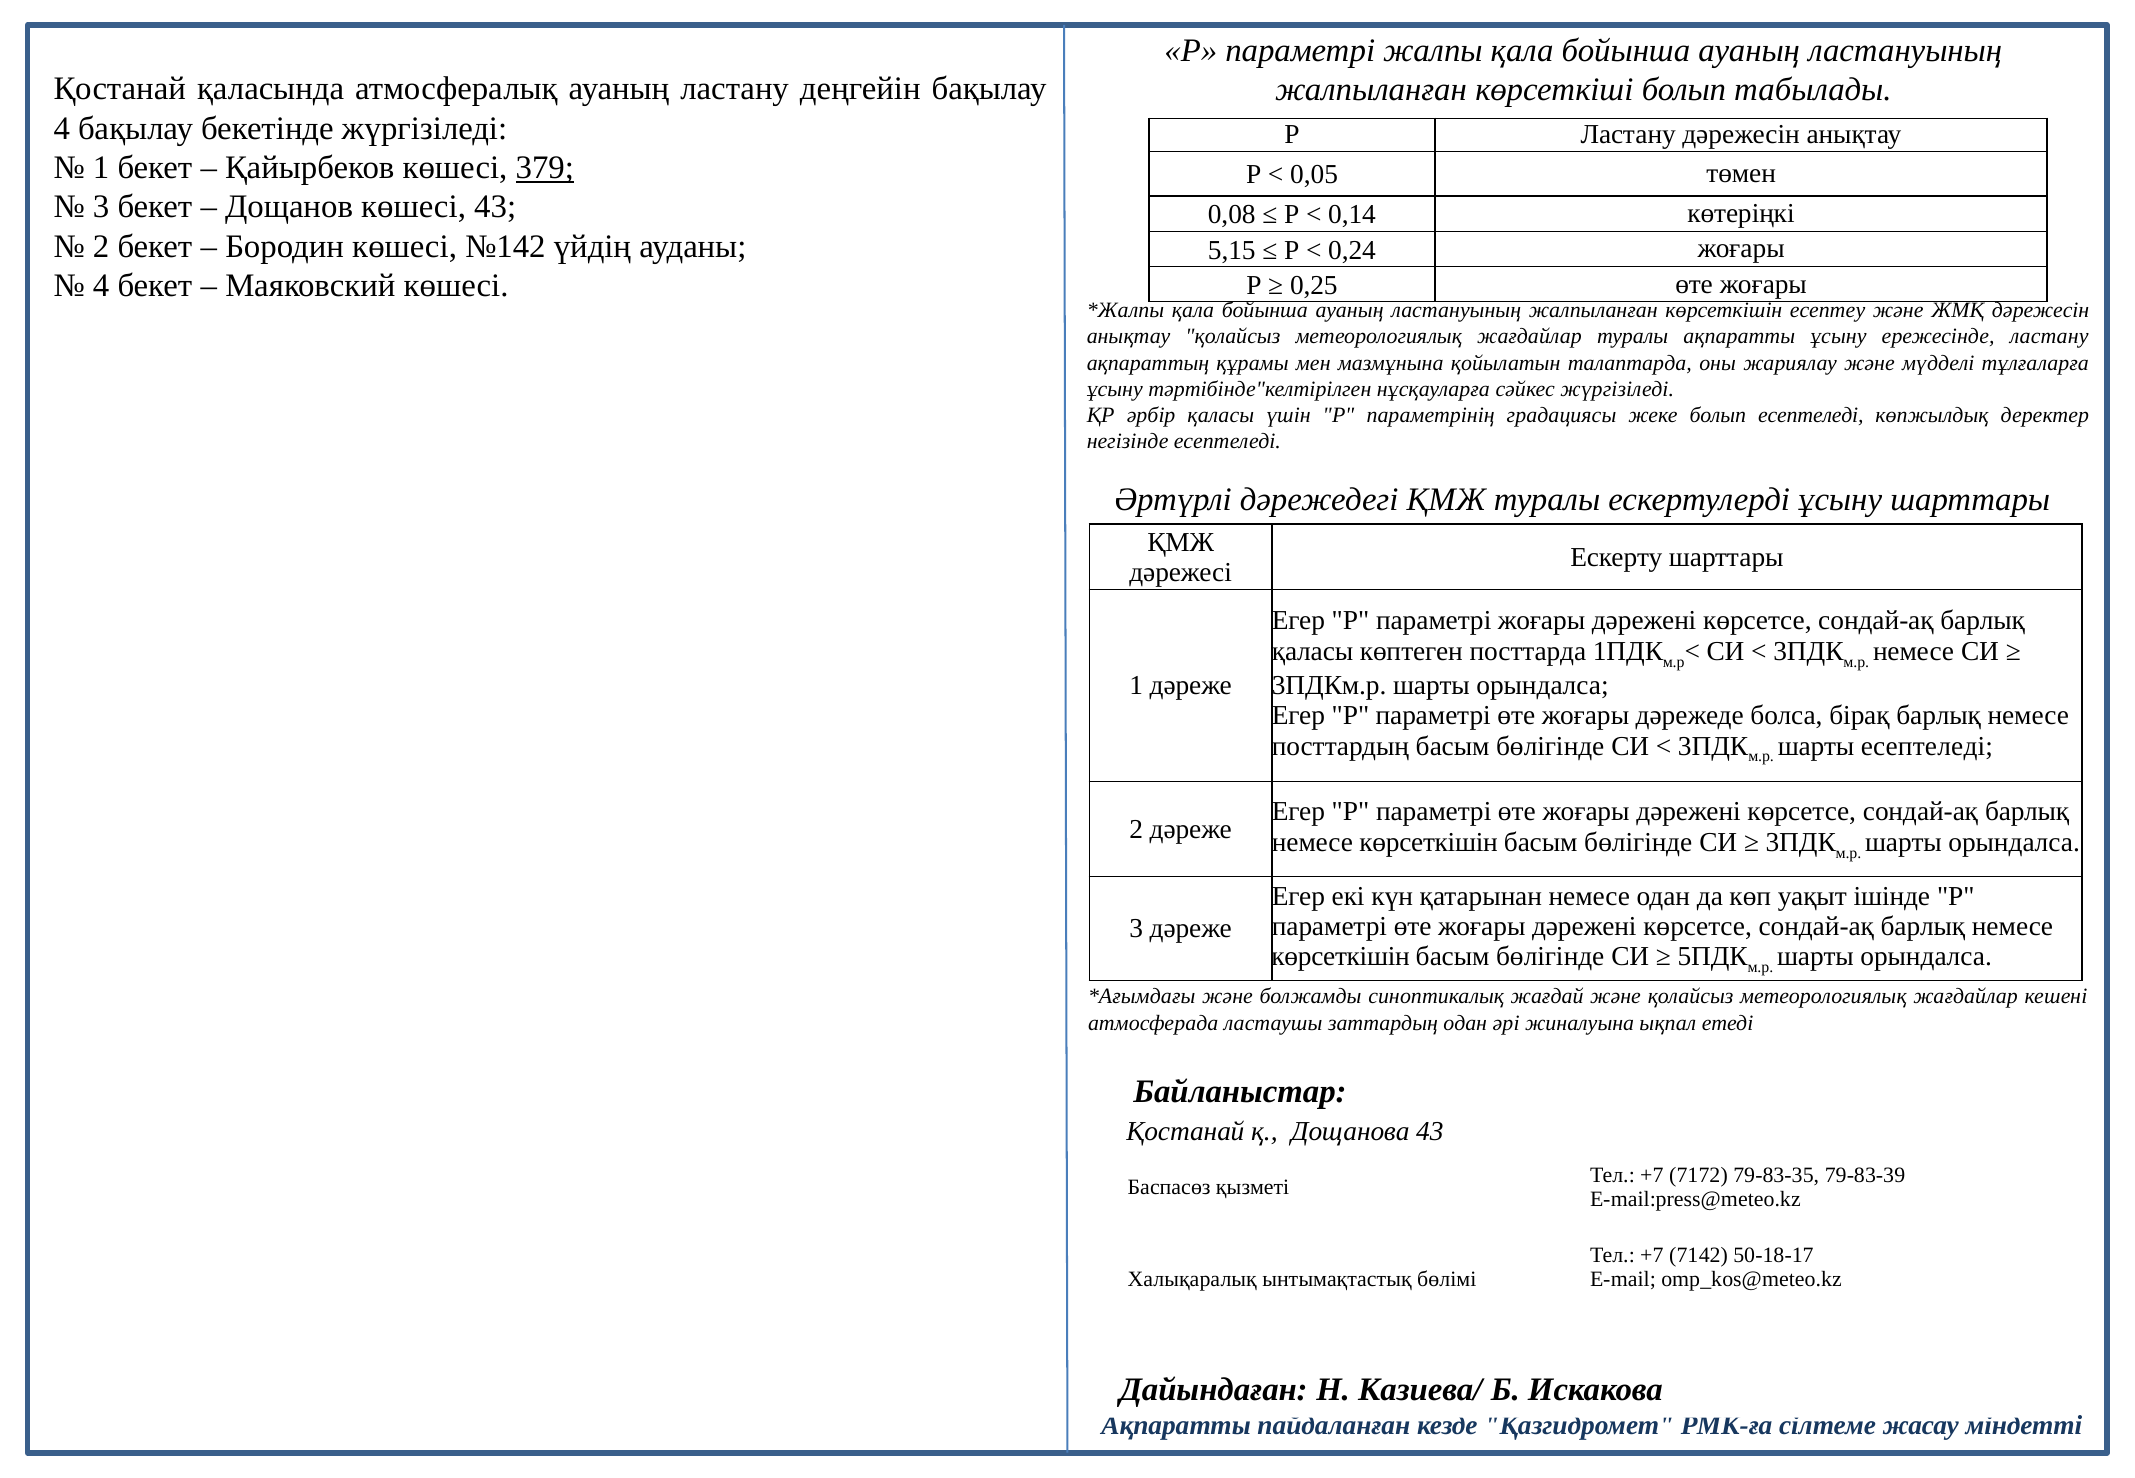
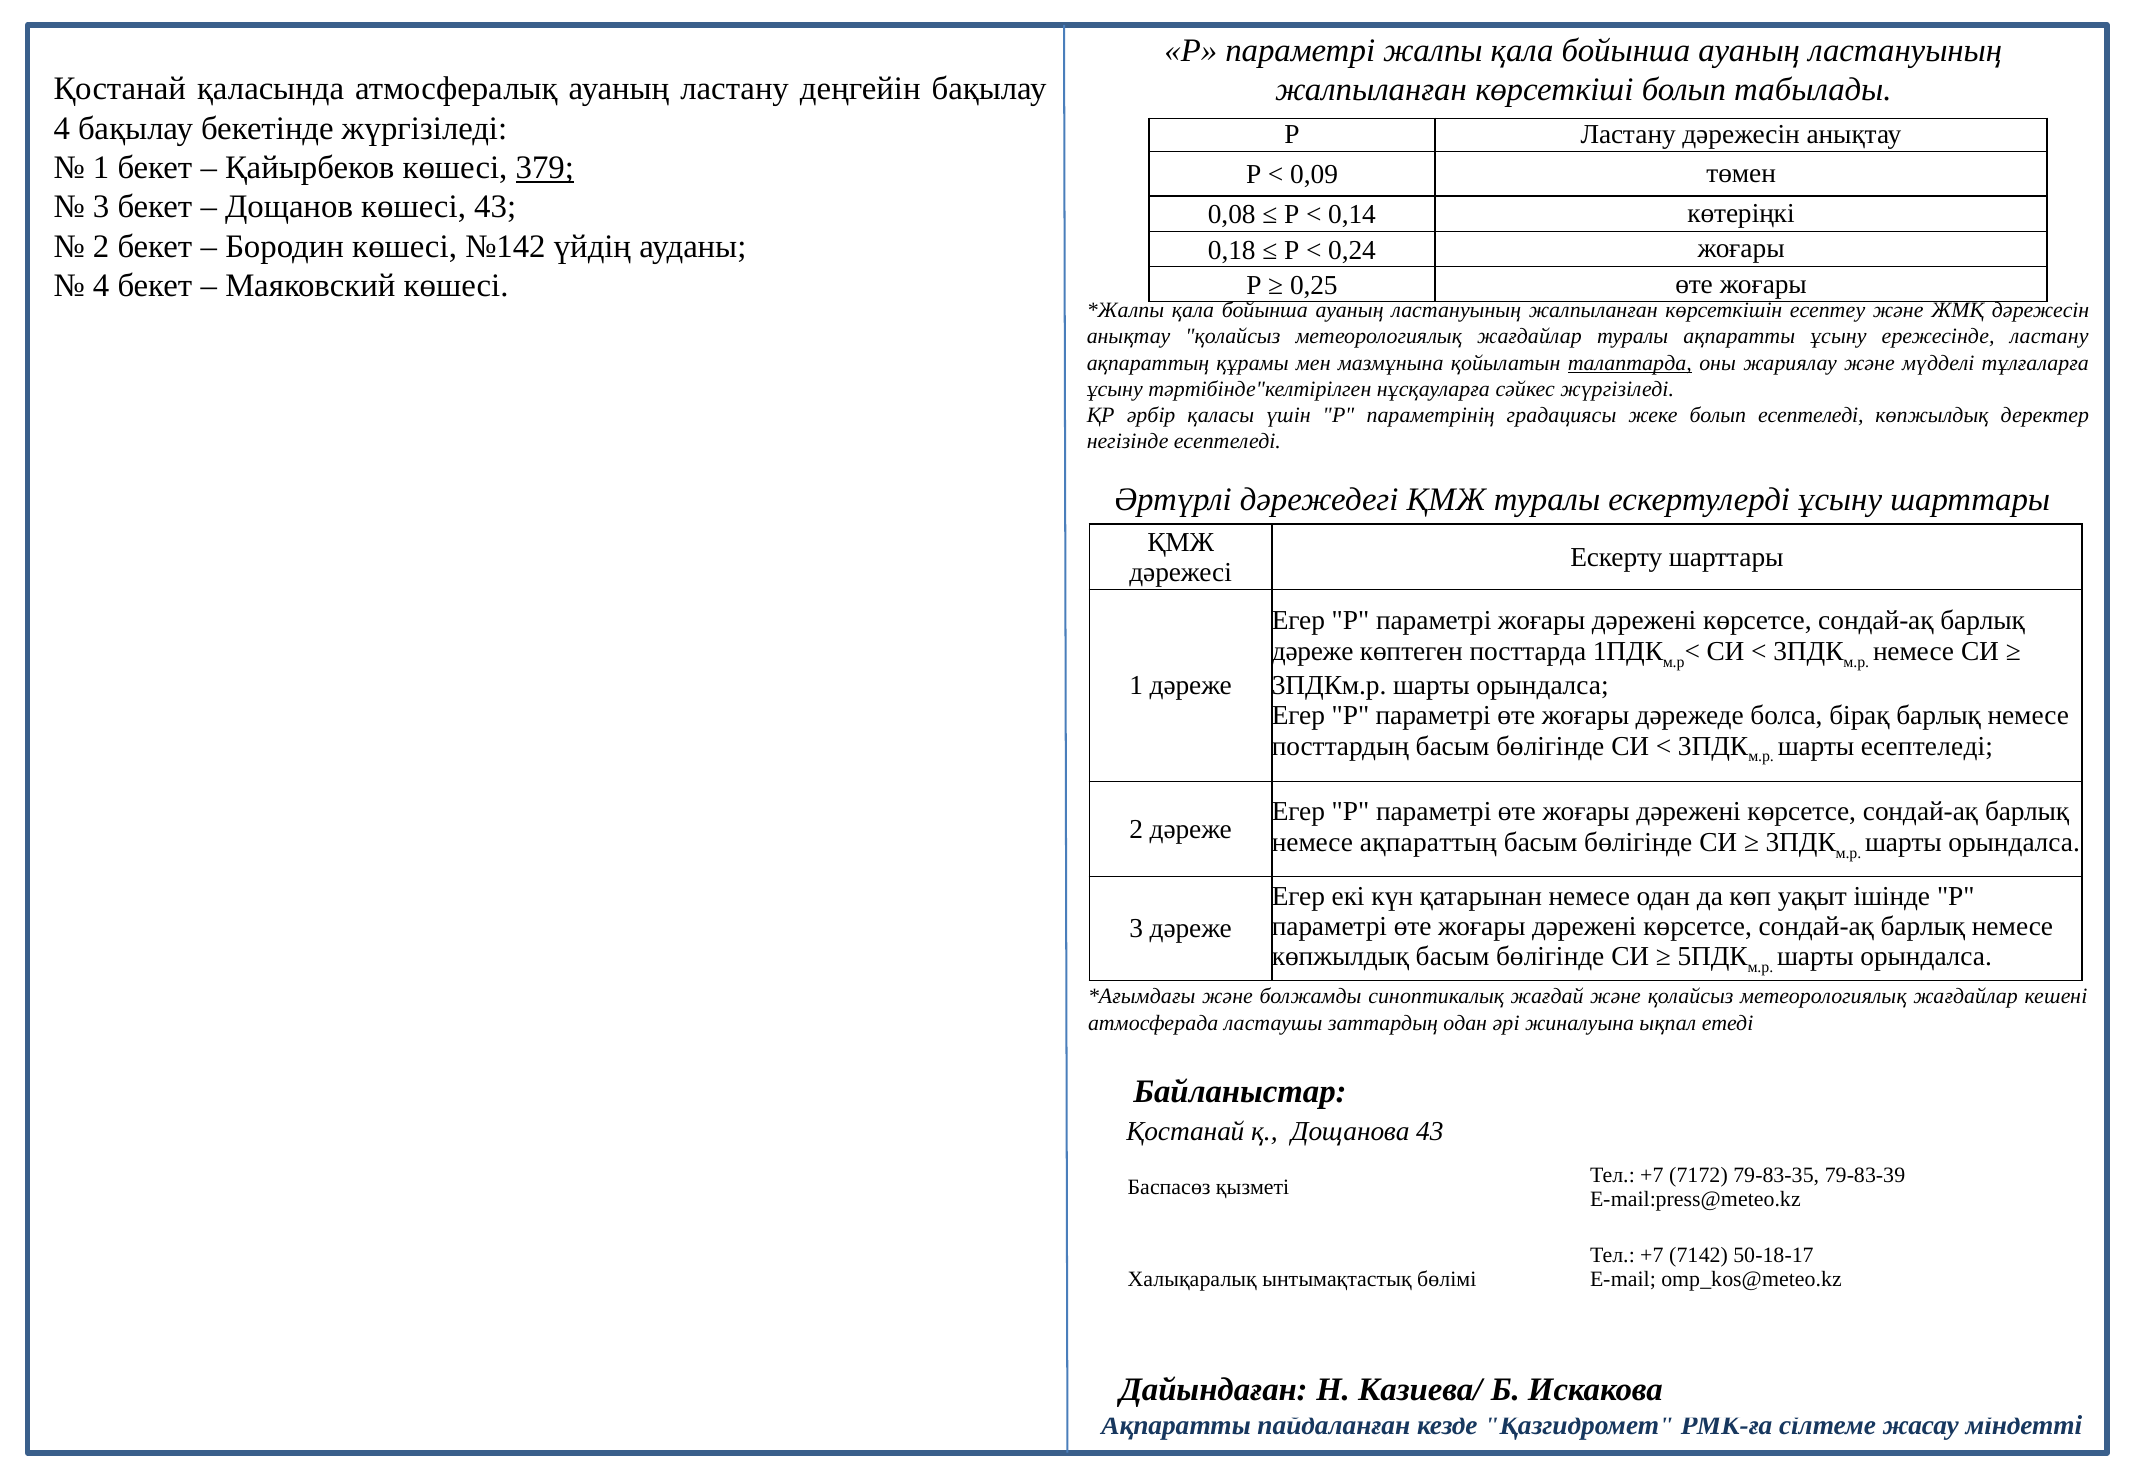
0,05: 0,05 -> 0,09
5,15: 5,15 -> 0,18
талаптарда underline: none -> present
қаласы at (1313, 651): қаласы -> дәреже
көрсеткішін at (1429, 842): көрсеткішін -> ақпараттың
көрсеткішін at (1341, 957): көрсеткішін -> көпжылдық
